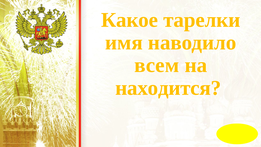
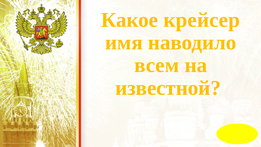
тарелки: тарелки -> крейсер
находится: находится -> известной
